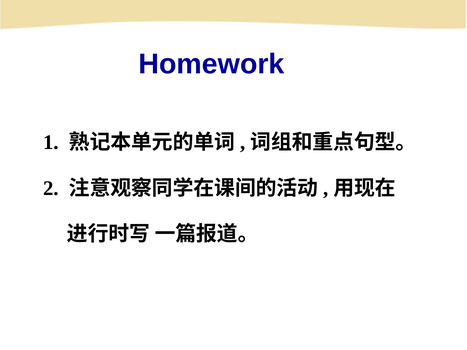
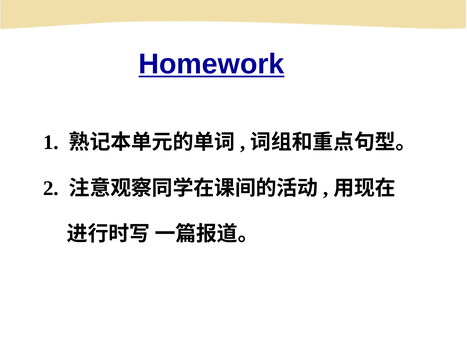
Homework underline: none -> present
